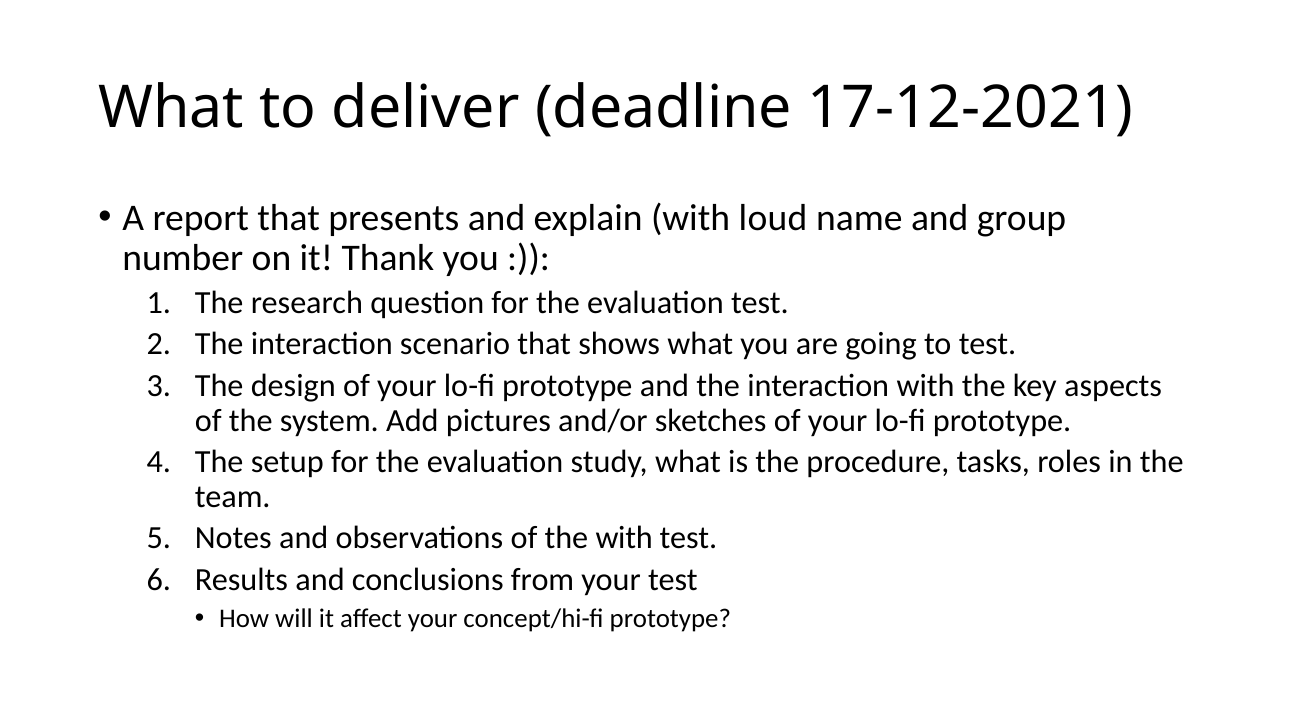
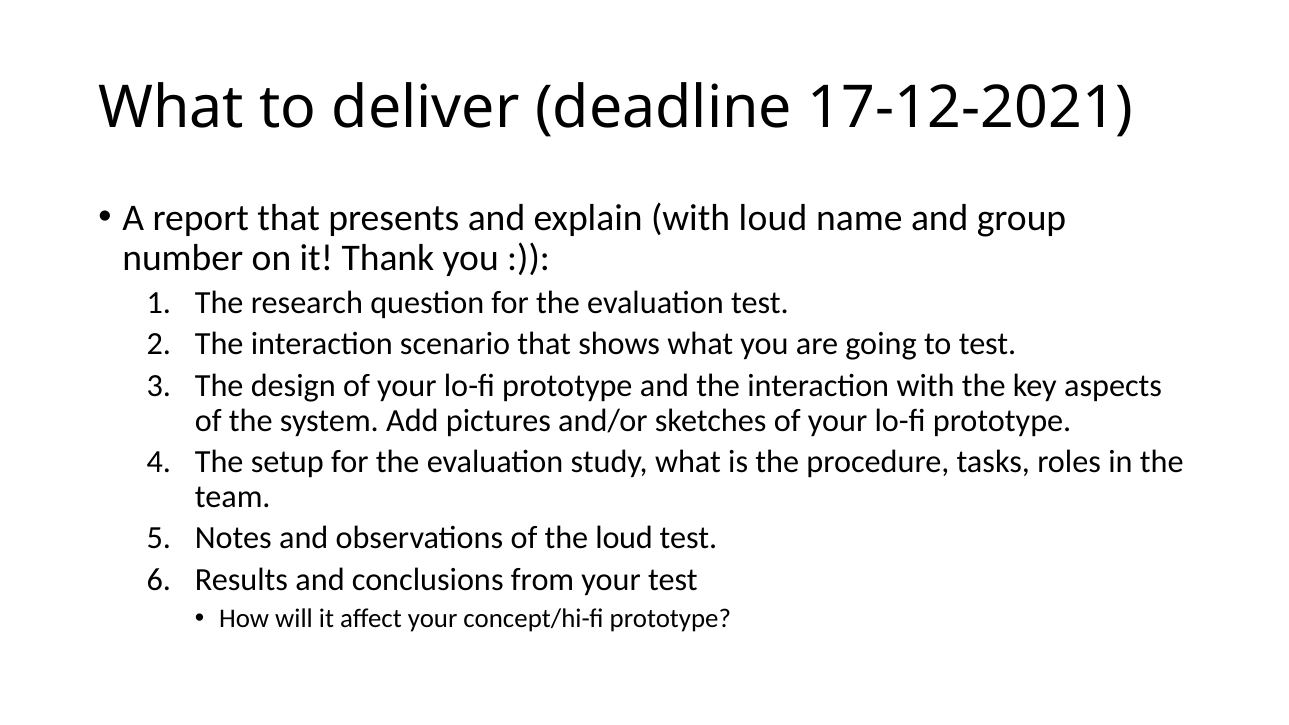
the with: with -> loud
